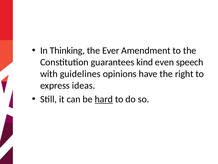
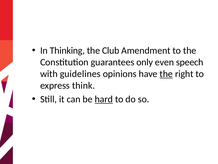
Ever: Ever -> Club
kind: kind -> only
the at (166, 74) underline: none -> present
ideas: ideas -> think
